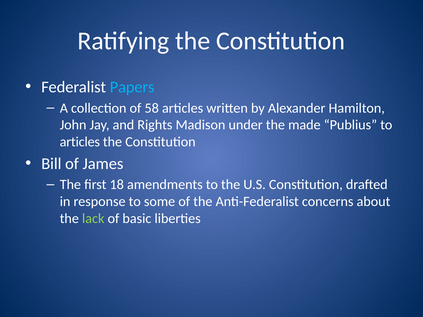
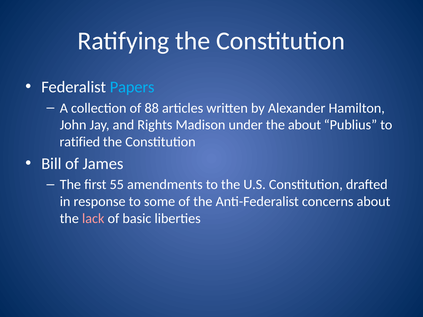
58: 58 -> 88
the made: made -> about
articles at (80, 142): articles -> ratified
18: 18 -> 55
lack colour: light green -> pink
